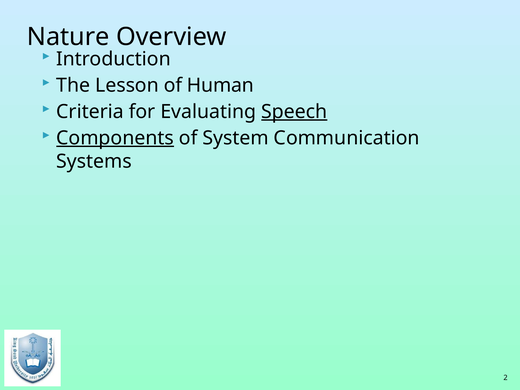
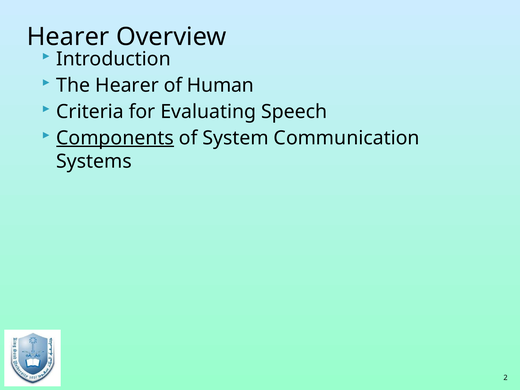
Nature at (68, 37): Nature -> Hearer
The Lesson: Lesson -> Hearer
Speech underline: present -> none
